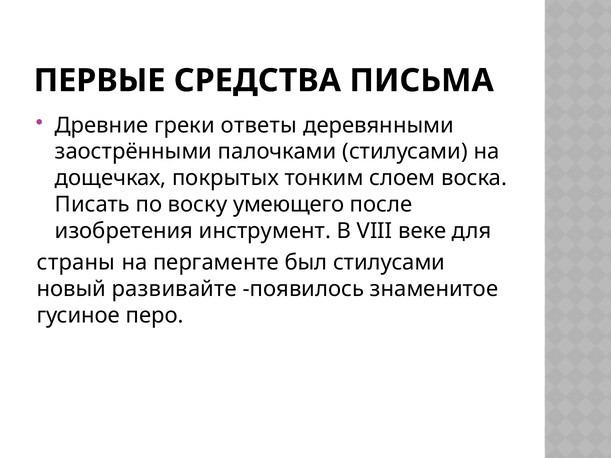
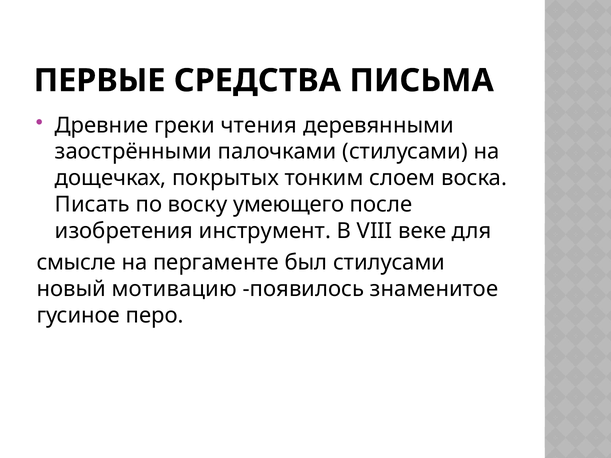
ответы: ответы -> чтения
страны: страны -> смысле
развивайте: развивайте -> мотивацию
